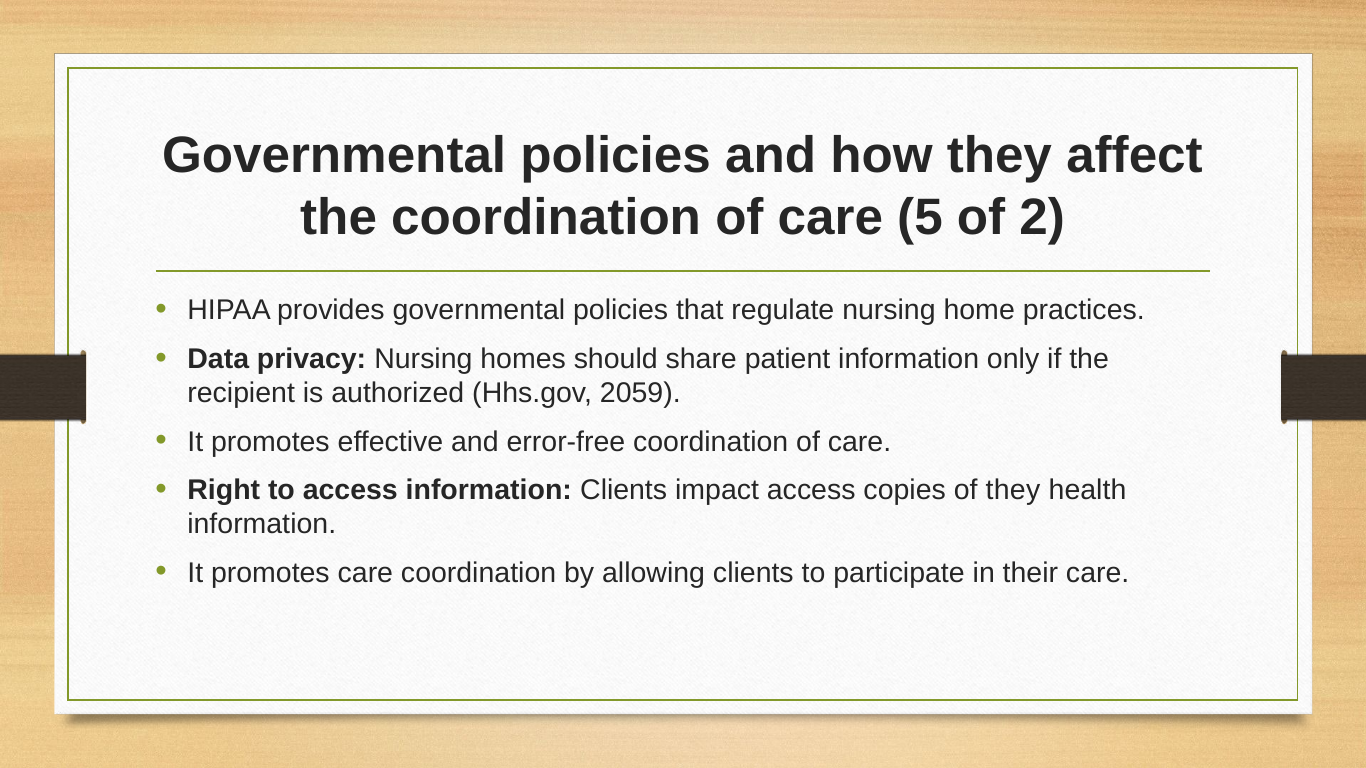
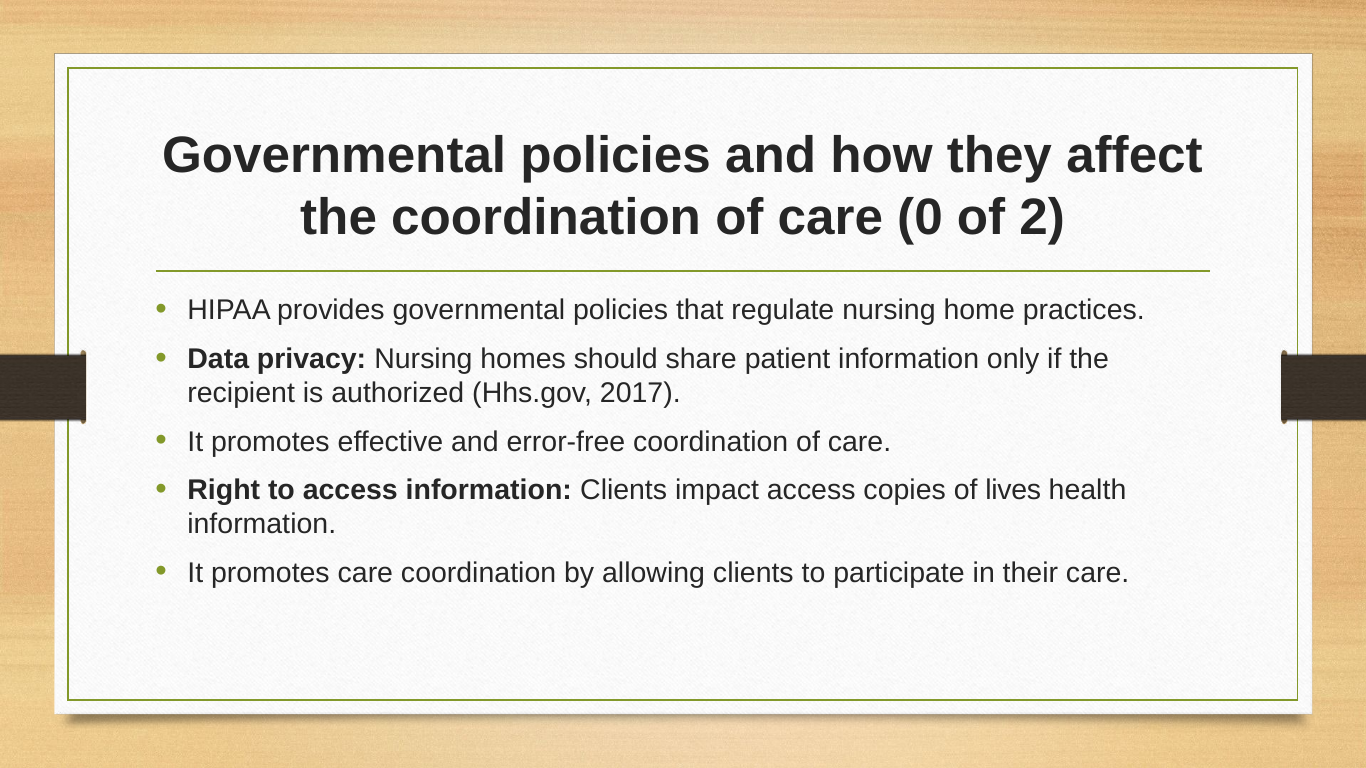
5: 5 -> 0
2059: 2059 -> 2017
of they: they -> lives
